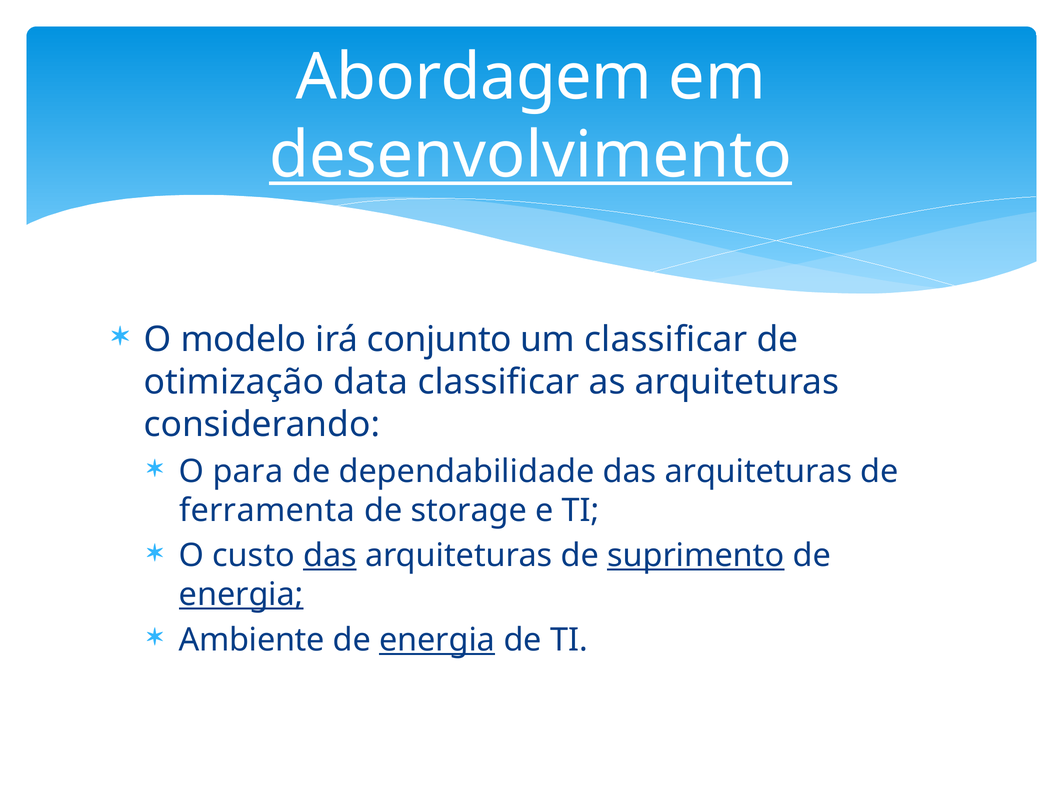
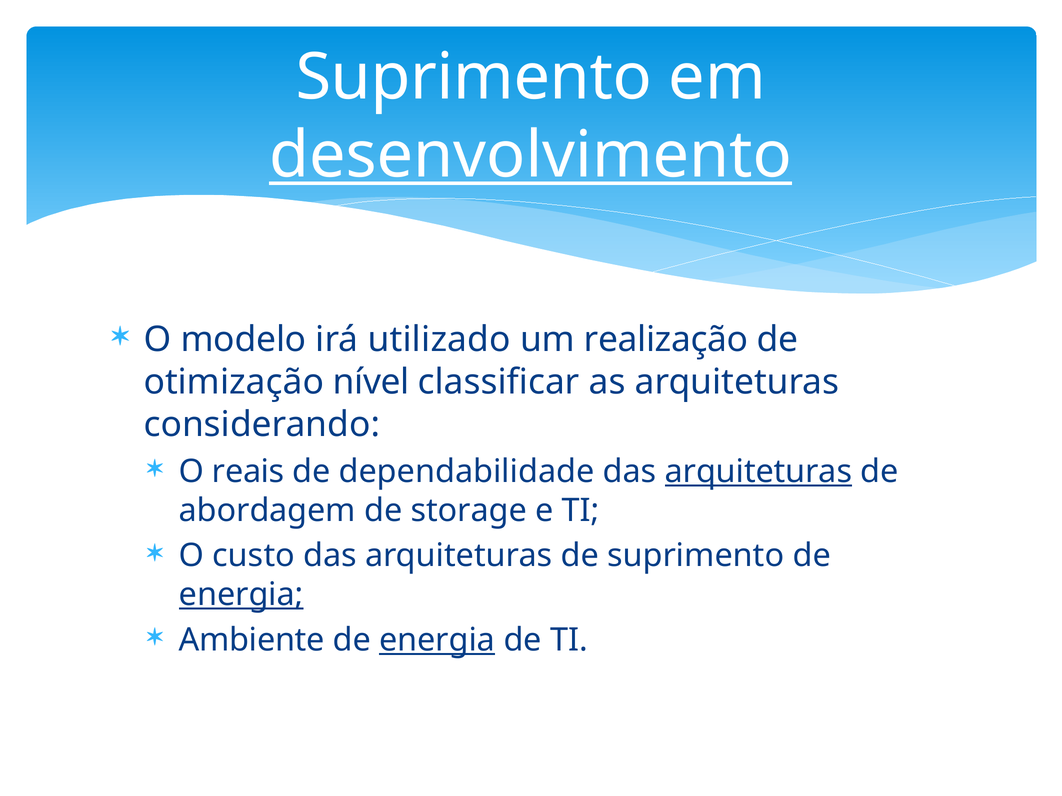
Abordagem at (474, 78): Abordagem -> Suprimento
conjunto: conjunto -> utilizado
um classificar: classificar -> realização
data: data -> nível
para: para -> reais
arquiteturas at (758, 472) underline: none -> present
ferramenta: ferramenta -> abordagem
das at (330, 556) underline: present -> none
suprimento at (696, 556) underline: present -> none
